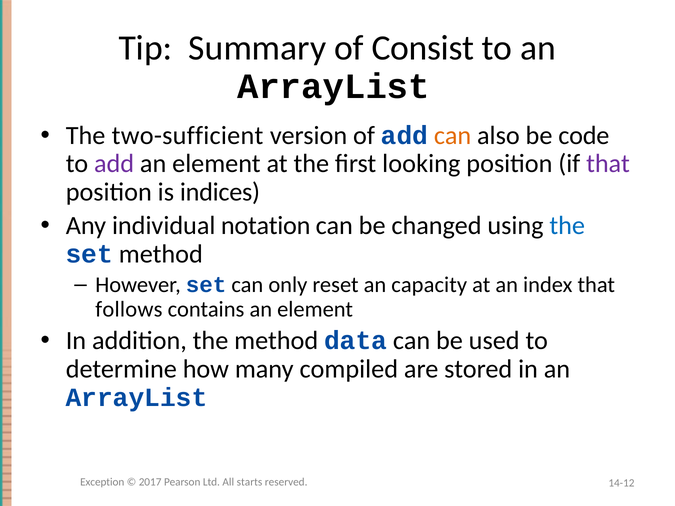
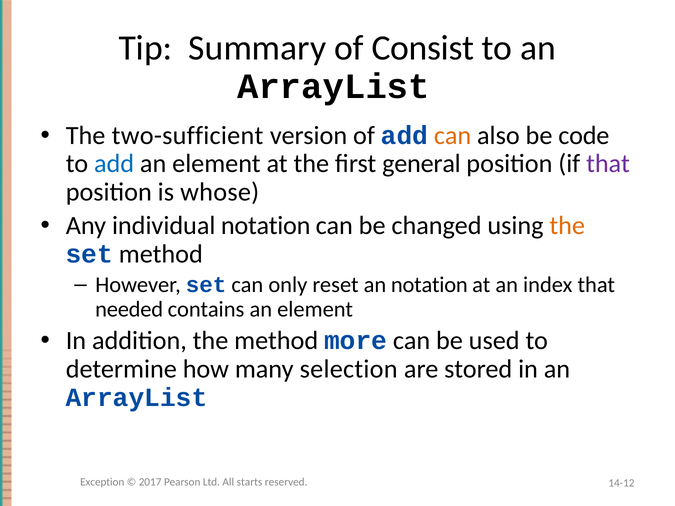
add at (114, 164) colour: purple -> blue
looking: looking -> general
indices: indices -> whose
the at (567, 226) colour: blue -> orange
an capacity: capacity -> notation
follows: follows -> needed
data: data -> more
compiled: compiled -> selection
